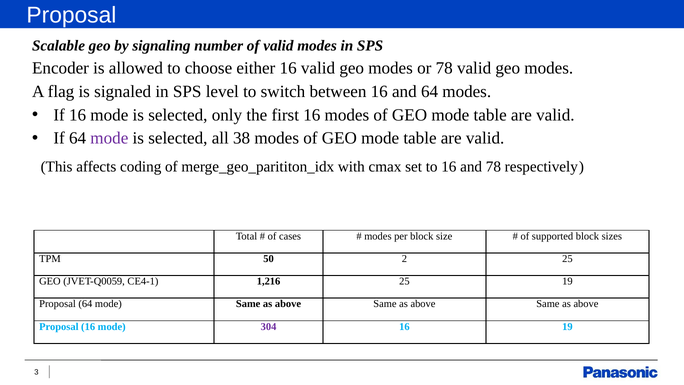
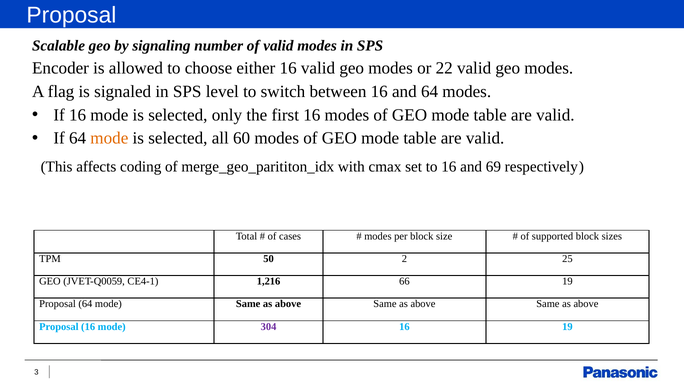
or 78: 78 -> 22
mode at (109, 138) colour: purple -> orange
38: 38 -> 60
and 78: 78 -> 69
1,216 25: 25 -> 66
